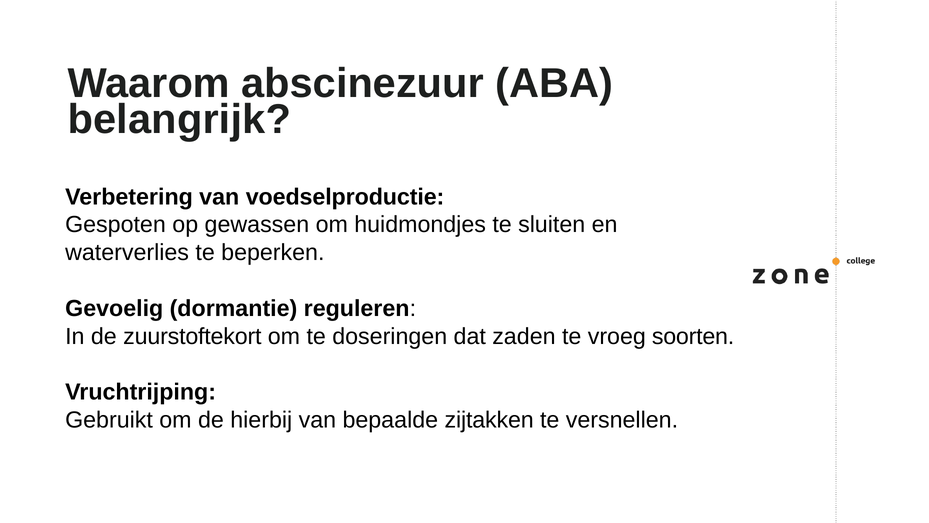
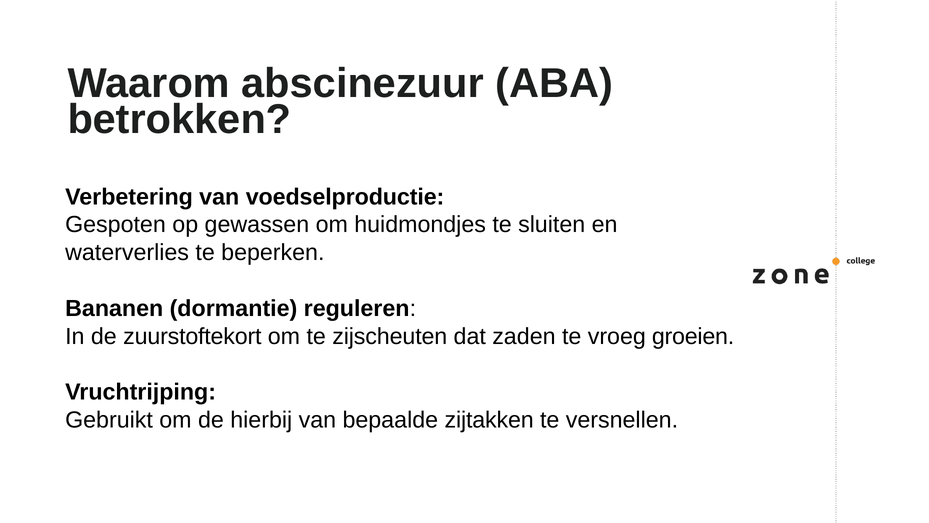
belangrijk: belangrijk -> betrokken
Gevoelig: Gevoelig -> Bananen
doseringen: doseringen -> zijscheuten
soorten: soorten -> groeien
